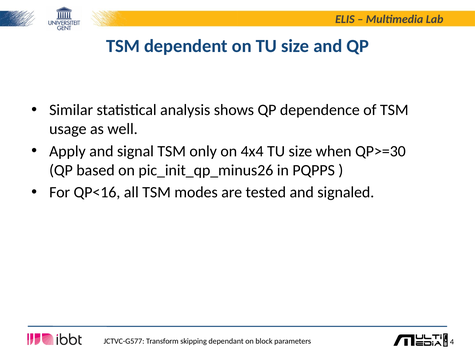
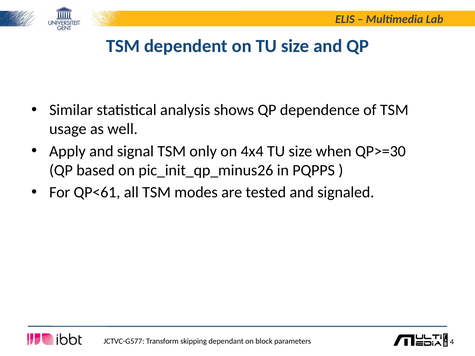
QP<16: QP<16 -> QP<61
